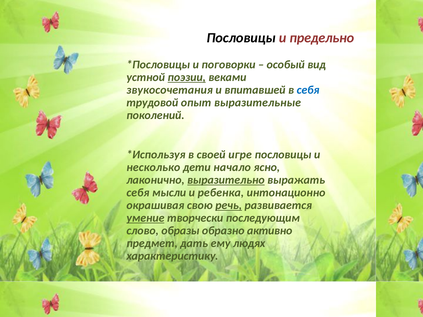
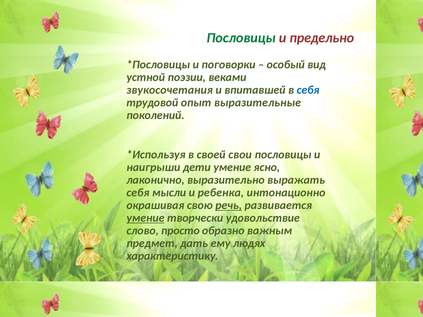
Пословицы at (241, 38) colour: black -> green
поэзии underline: present -> none
игре: игре -> свои
несколько: несколько -> наигрыши
дети начало: начало -> умение
выразительно underline: present -> none
последующим: последующим -> удовольствие
образы: образы -> просто
активно: активно -> важным
